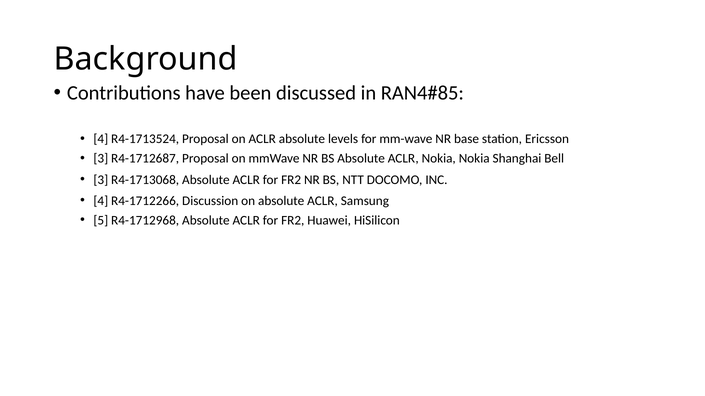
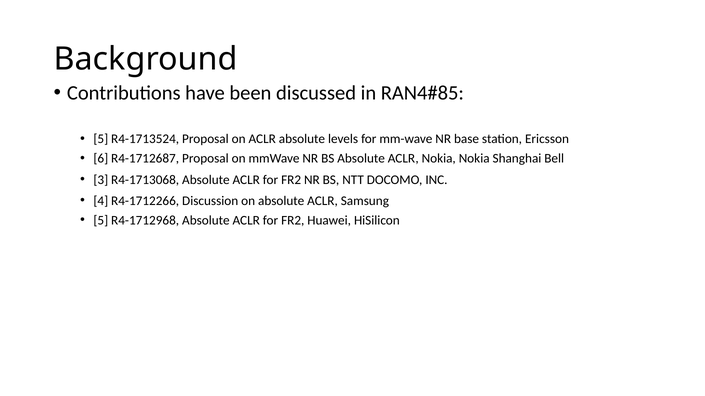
4 at (101, 139): 4 -> 5
3 at (101, 159): 3 -> 6
